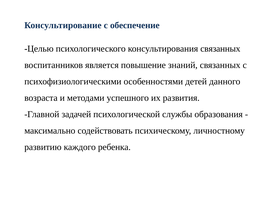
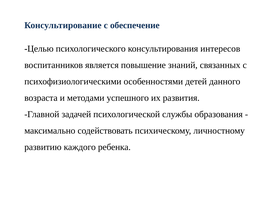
консультирования связанных: связанных -> интересов
